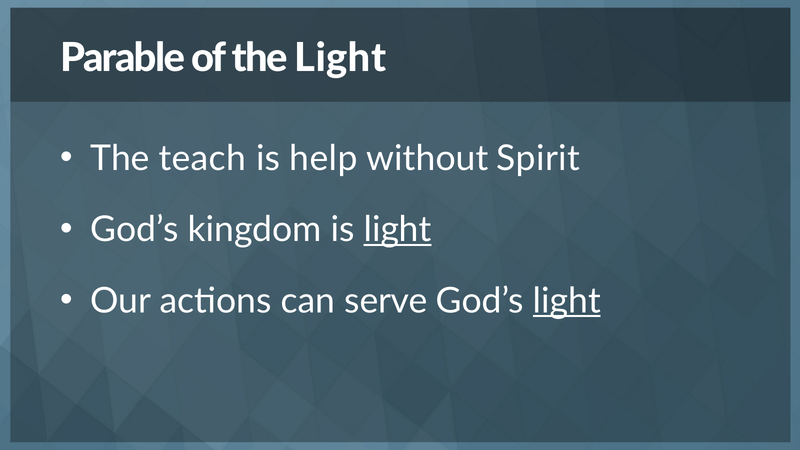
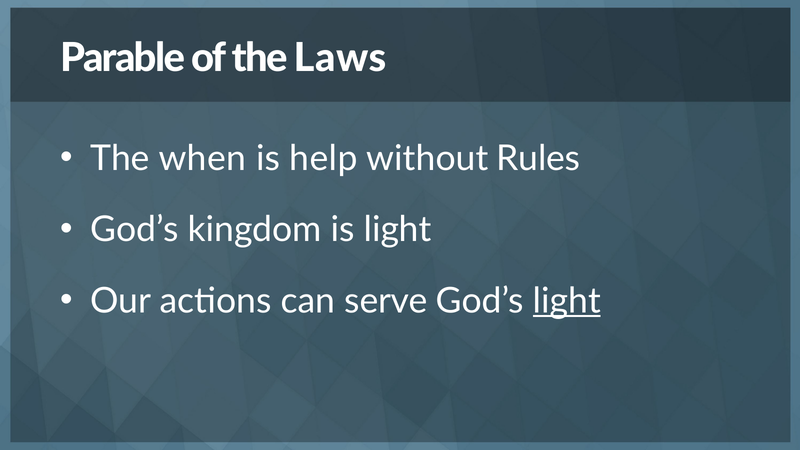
the Light: Light -> Laws
teach: teach -> when
Spirit: Spirit -> Rules
light at (398, 230) underline: present -> none
